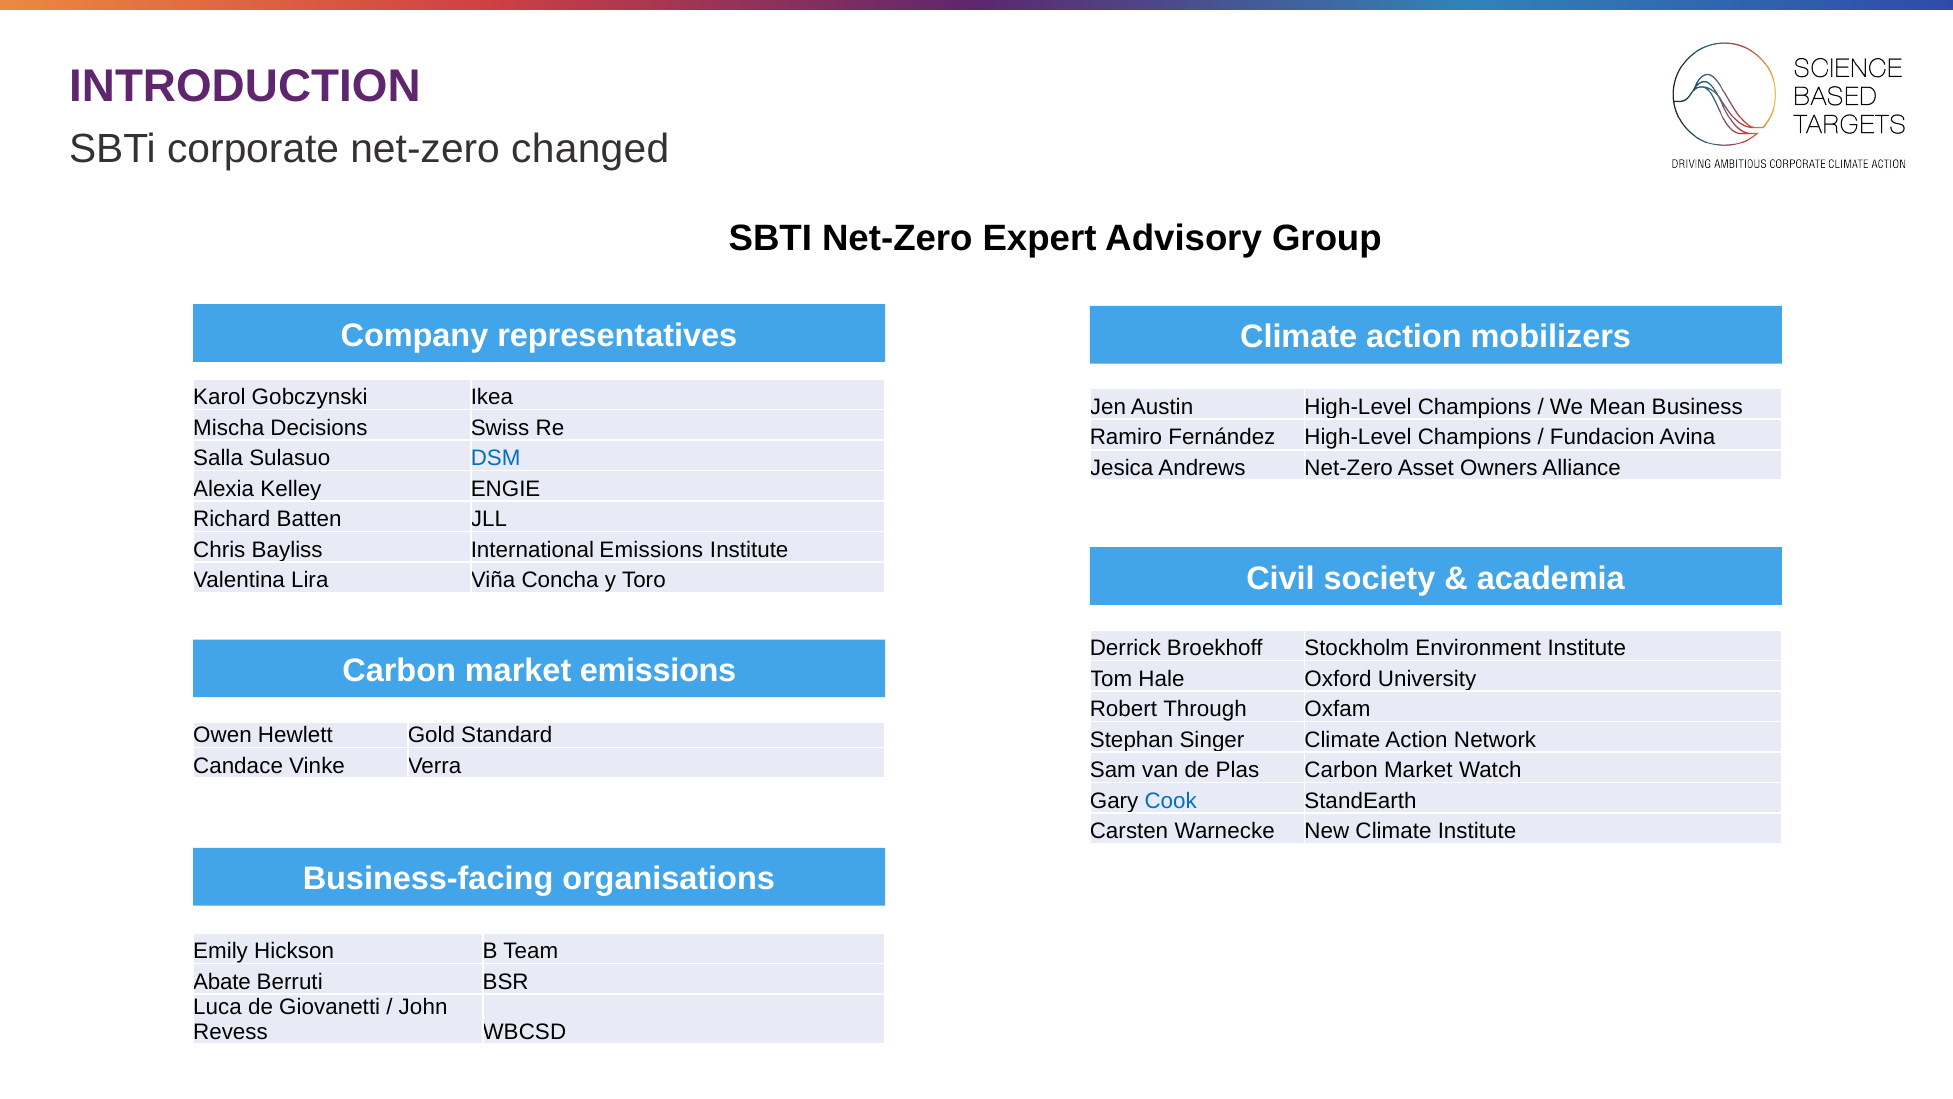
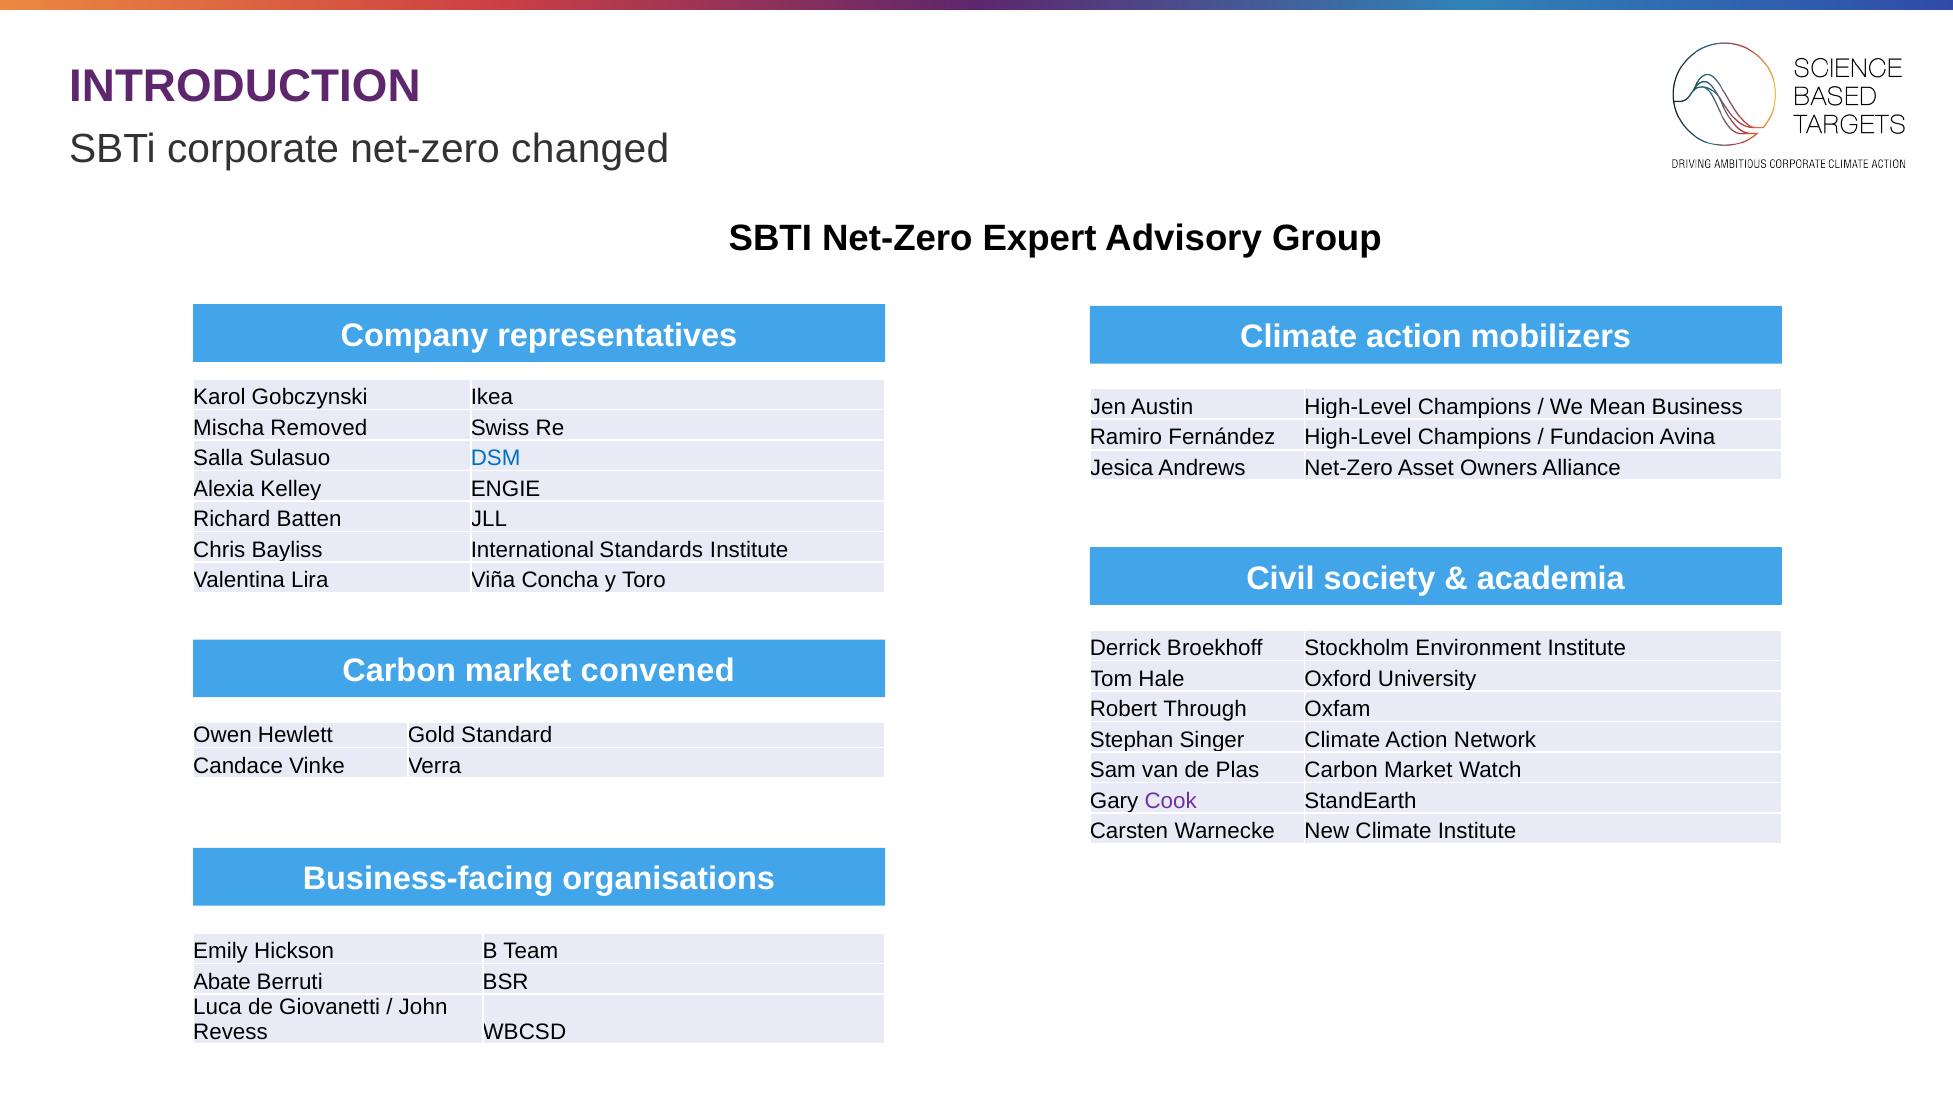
Decisions: Decisions -> Removed
International Emissions: Emissions -> Standards
market emissions: emissions -> convened
Cook colour: blue -> purple
